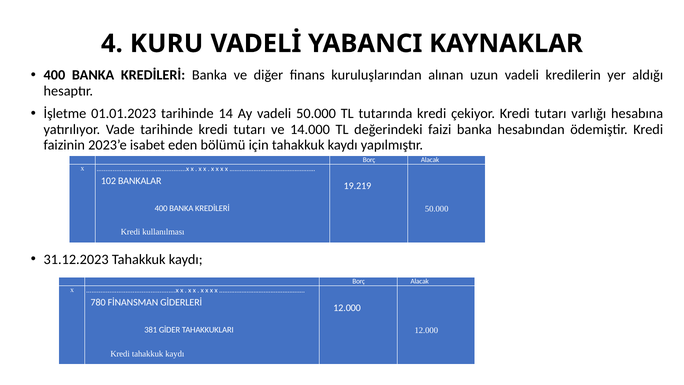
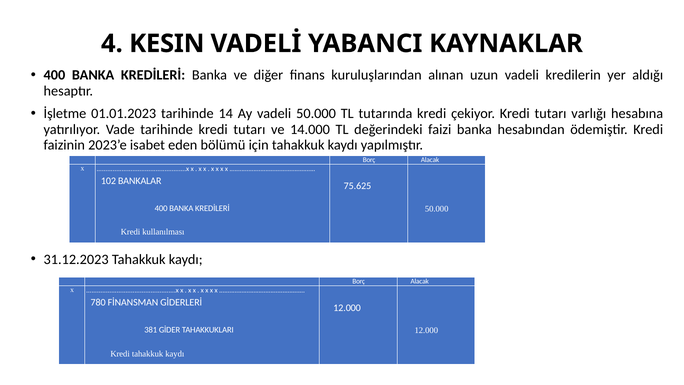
KURU: KURU -> KESIN
19.219: 19.219 -> 75.625
